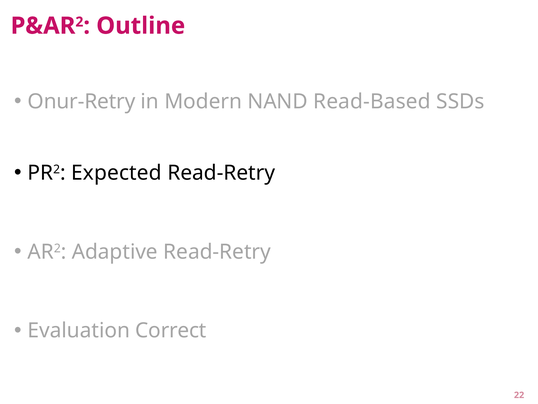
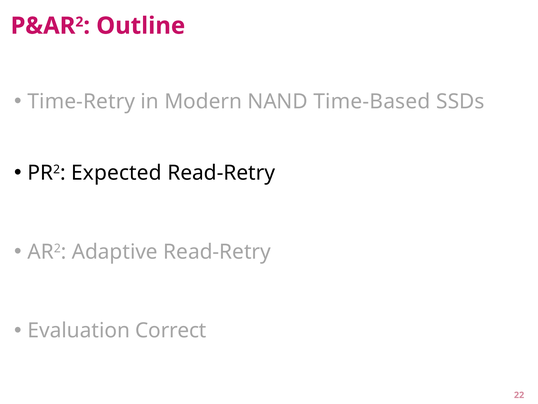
Onur-Retry: Onur-Retry -> Time-Retry
Read-Based: Read-Based -> Time-Based
